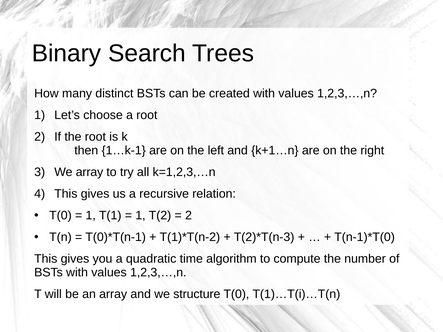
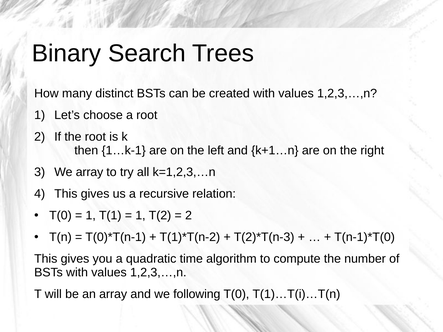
structure: structure -> following
